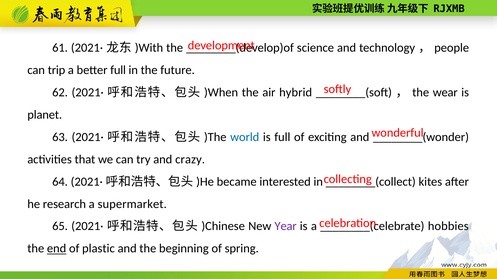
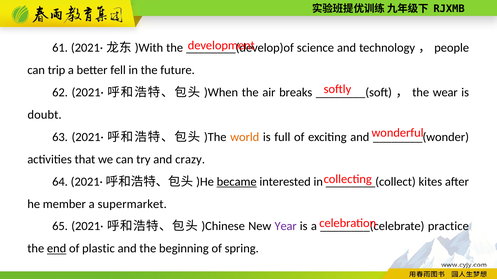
better full: full -> fell
hybrid: hybrid -> breaks
planet: planet -> doubt
world colour: blue -> orange
became underline: none -> present
research: research -> member
hobbies: hobbies -> practice
